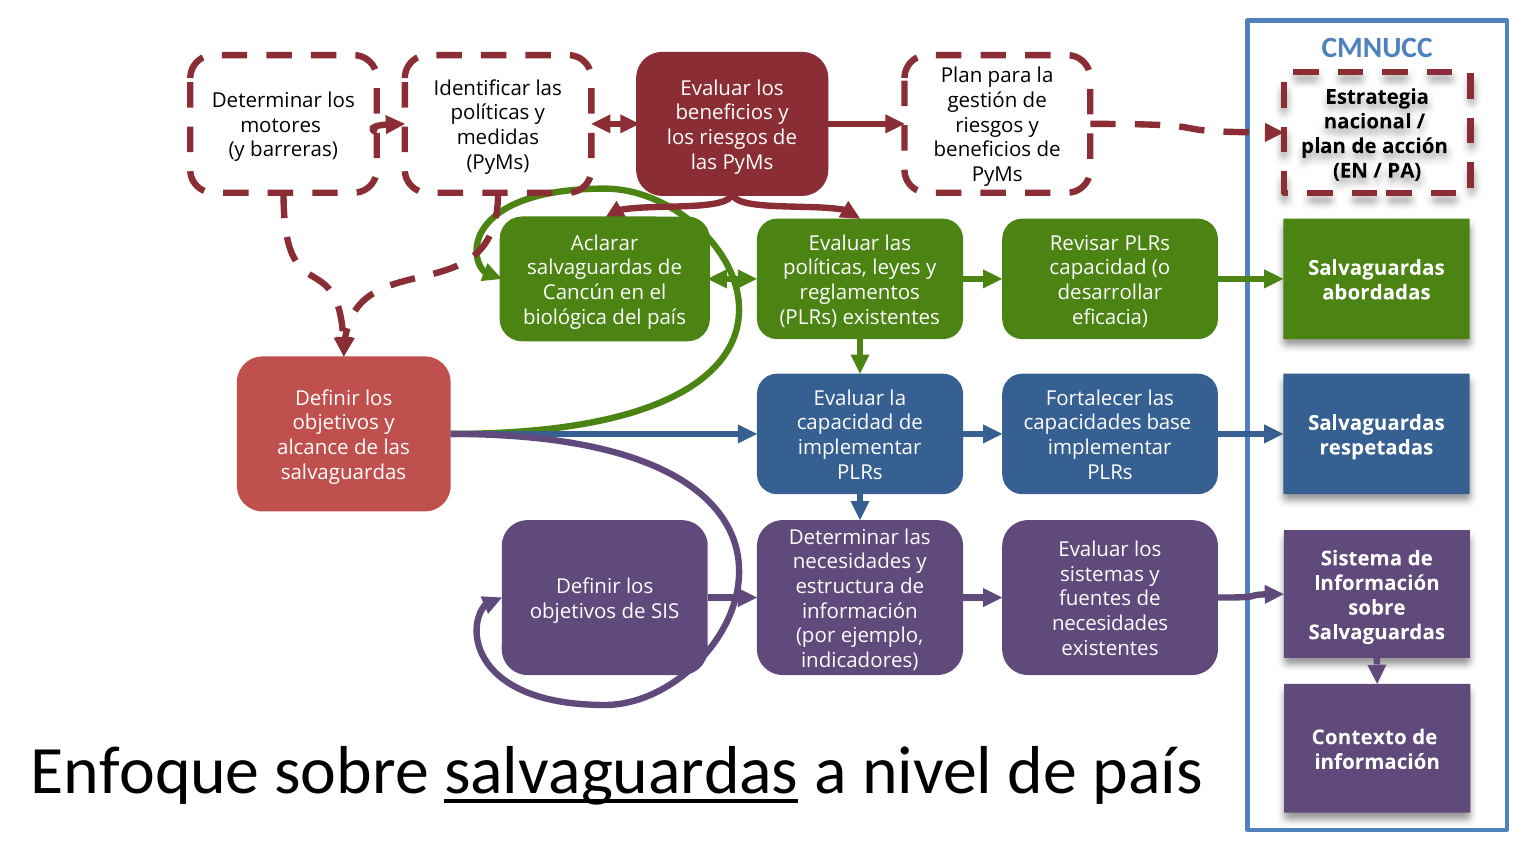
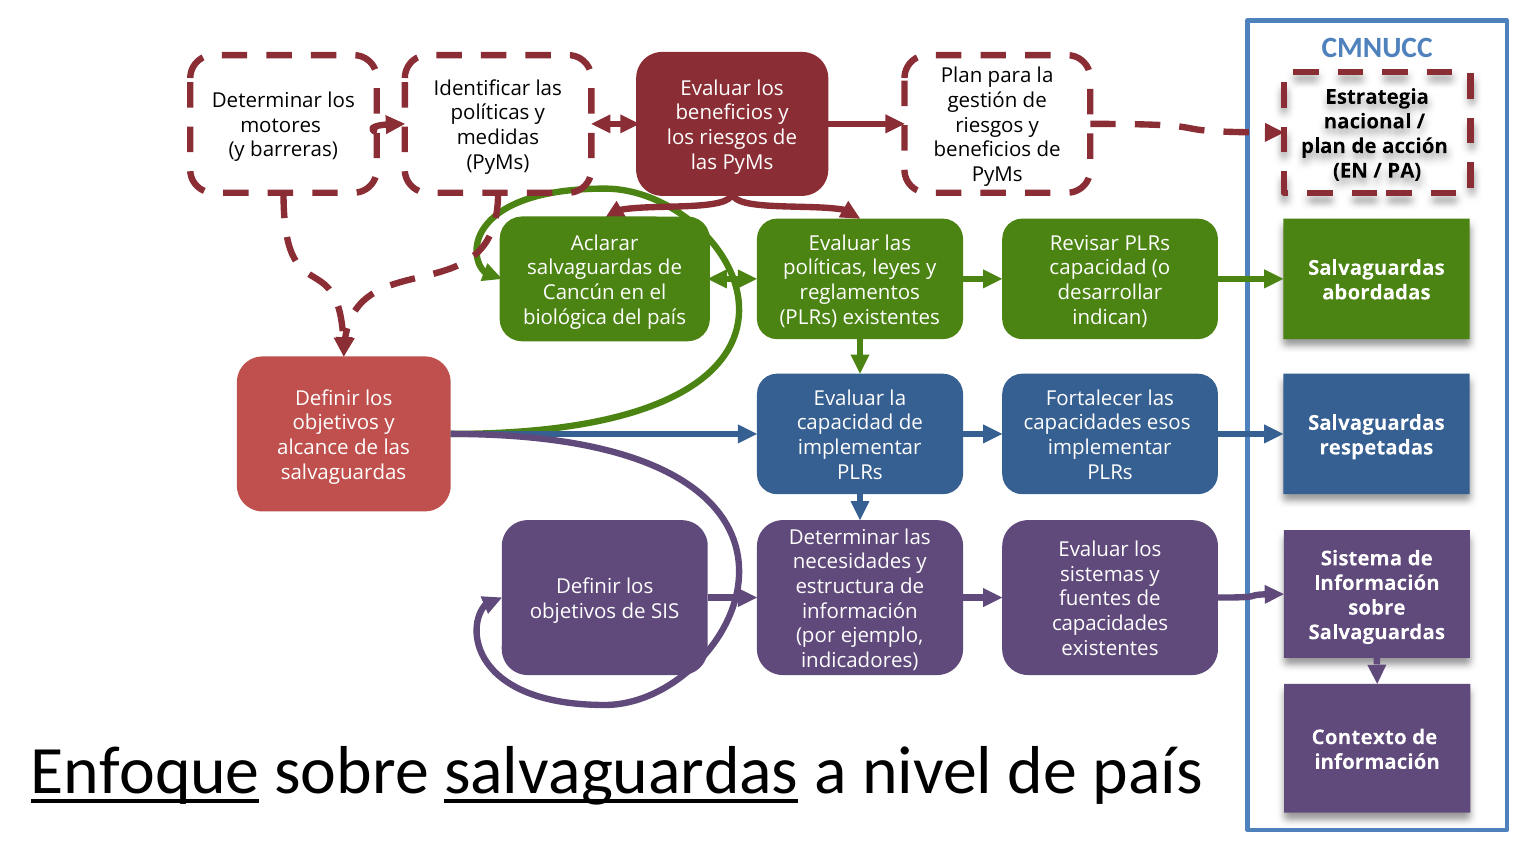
eficacia: eficacia -> indican
base: base -> esos
necesidades at (1110, 624): necesidades -> capacidades
Enfoque underline: none -> present
